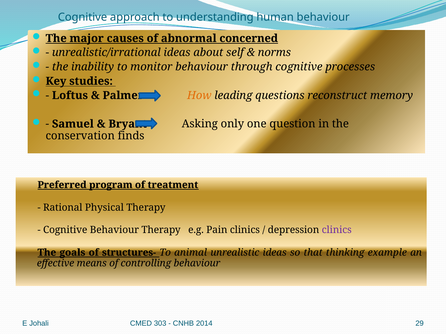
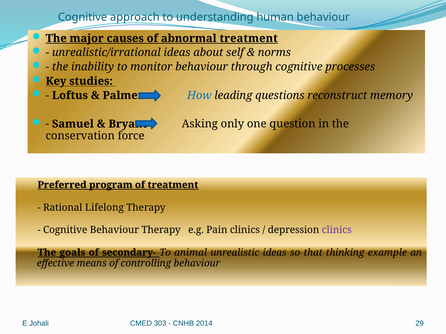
abnormal concerned: concerned -> treatment
How colour: orange -> blue
finds: finds -> force
Physical: Physical -> Lifelong
structures-: structures- -> secondary-
